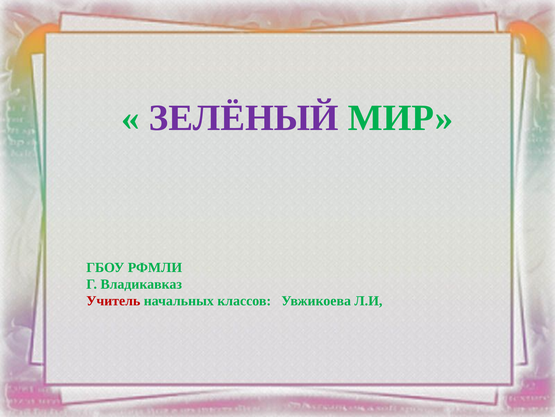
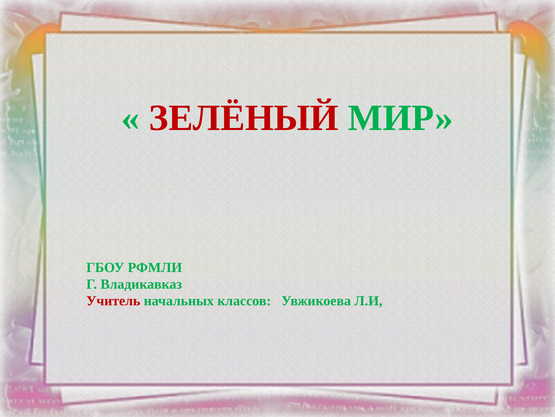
ЗЕЛЁНЫЙ colour: purple -> red
